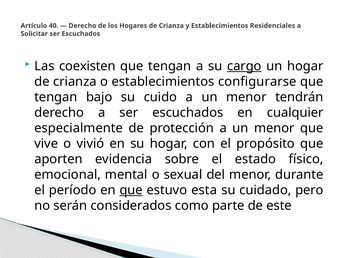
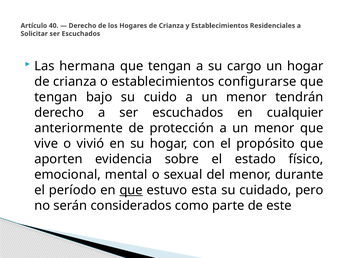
coexisten: coexisten -> hermana
cargo underline: present -> none
especialmente: especialmente -> anteriormente
